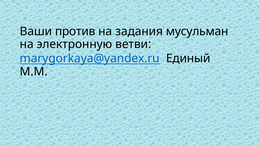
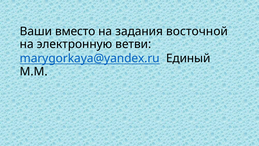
против: против -> вместо
мусульман: мусульман -> восточной
